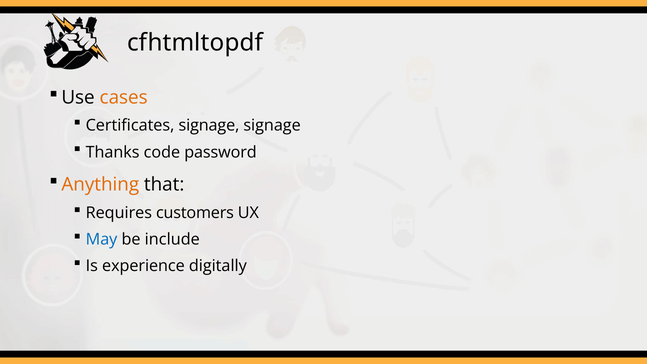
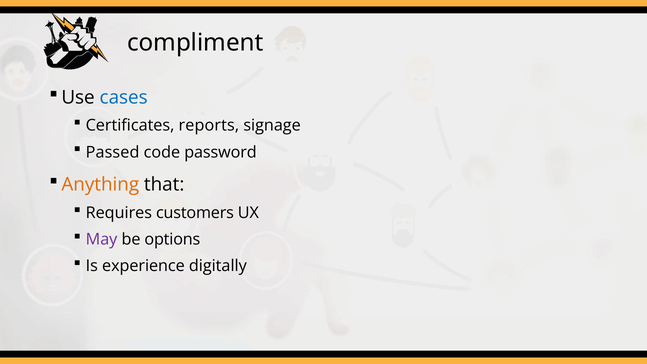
cfhtmltopdf: cfhtmltopdf -> compliment
cases colour: orange -> blue
Certificates signage: signage -> reports
Thanks: Thanks -> Passed
May colour: blue -> purple
include: include -> options
